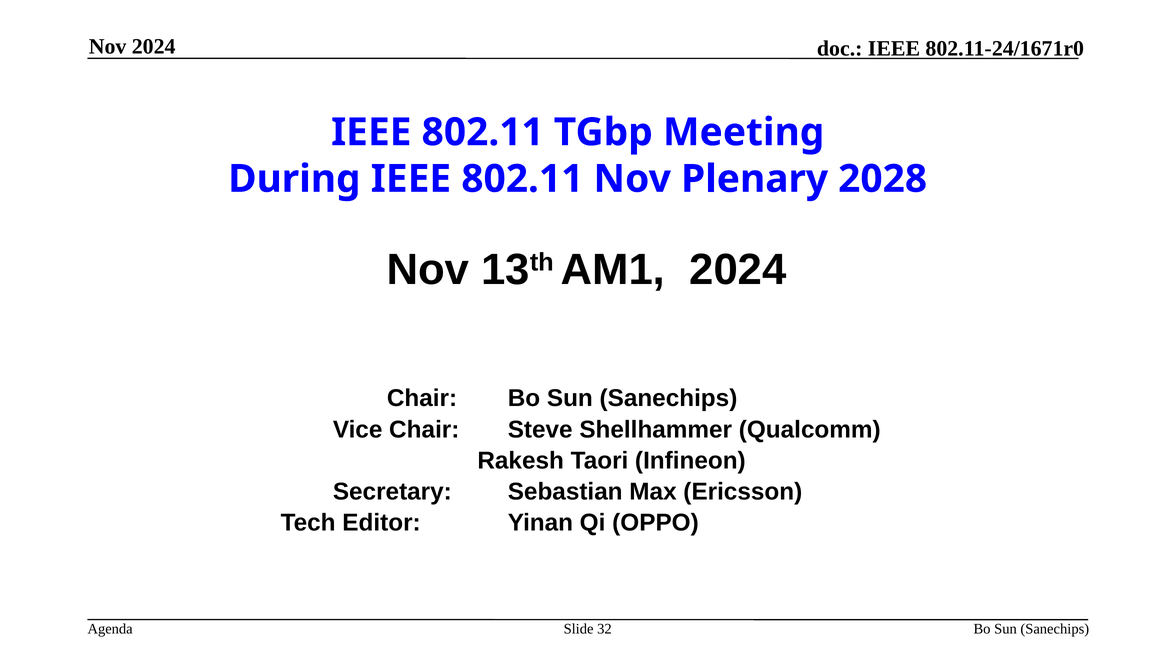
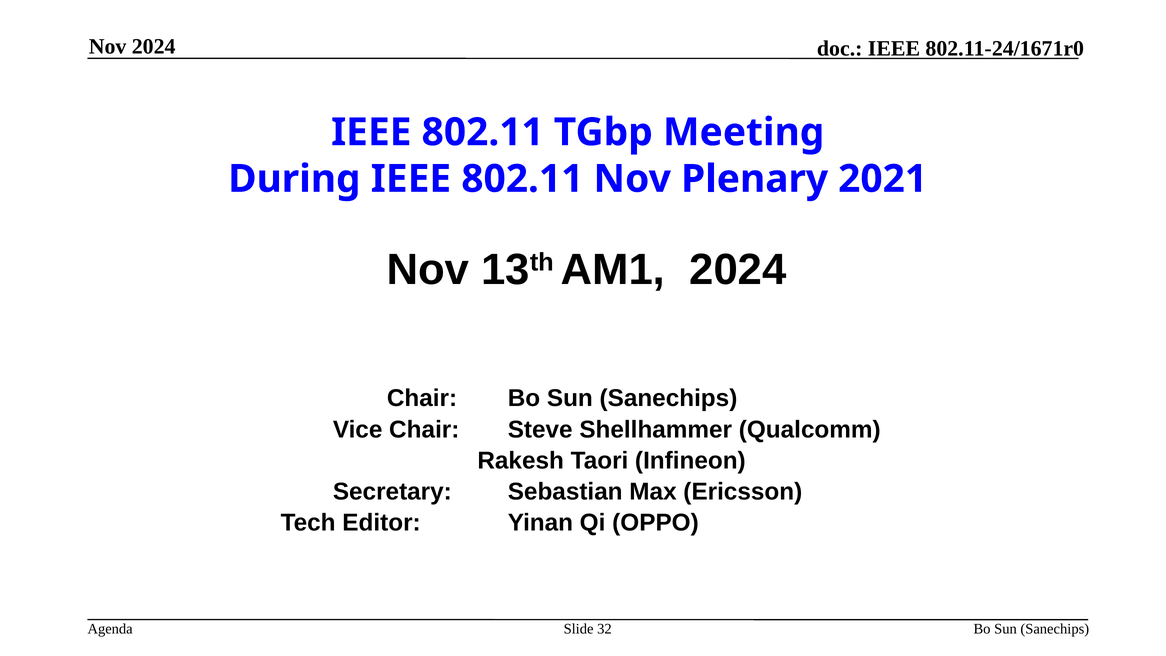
2028: 2028 -> 2021
